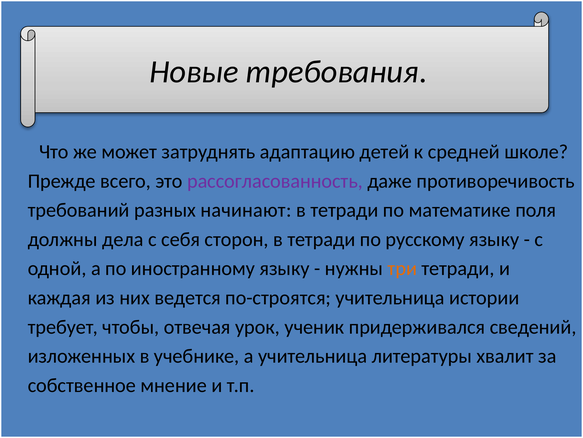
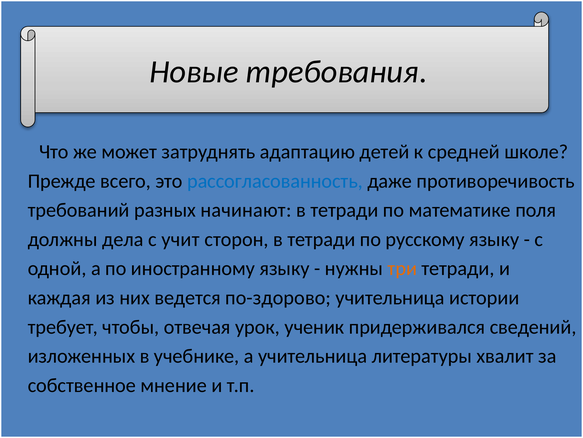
рассогласованность colour: purple -> blue
себя: себя -> учит
по-строятся: по-строятся -> по-здорово
